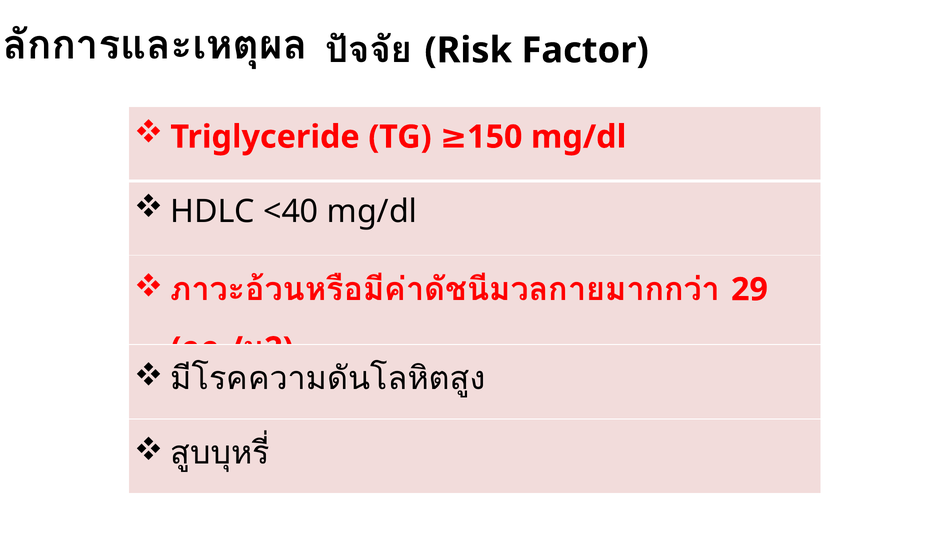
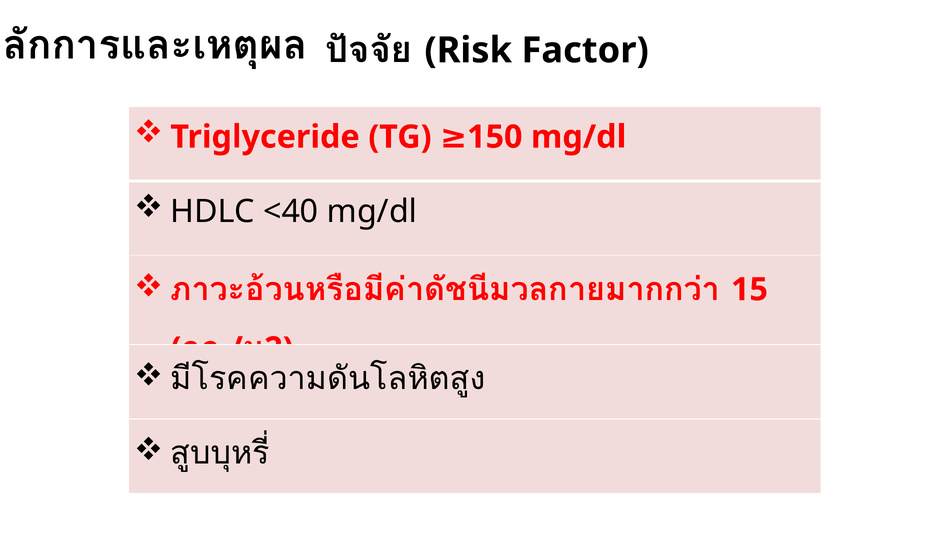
29: 29 -> 15
